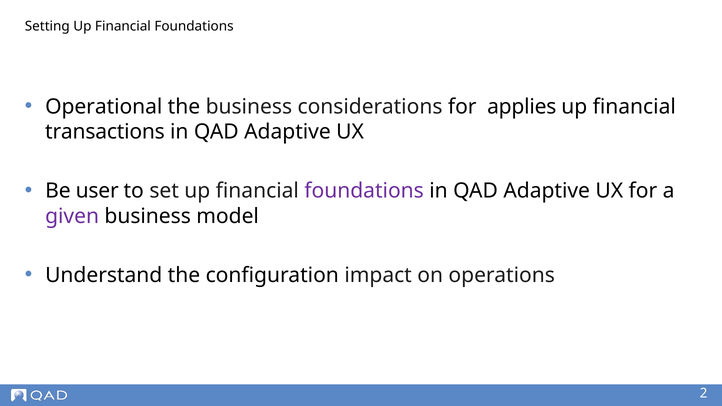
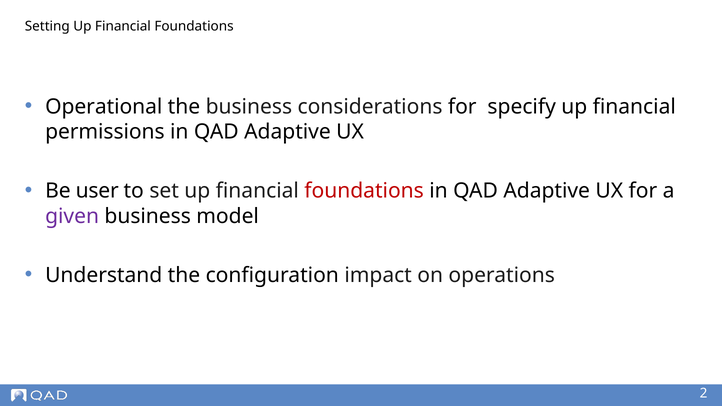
applies: applies -> specify
transactions: transactions -> permissions
foundations at (364, 191) colour: purple -> red
